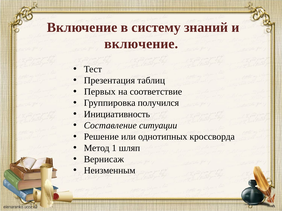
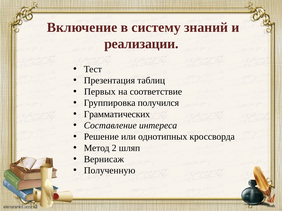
включение at (141, 44): включение -> реализации
Инициативность: Инициативность -> Грамматических
ситуации: ситуации -> интереса
1: 1 -> 2
Неизменным: Неизменным -> Полученную
